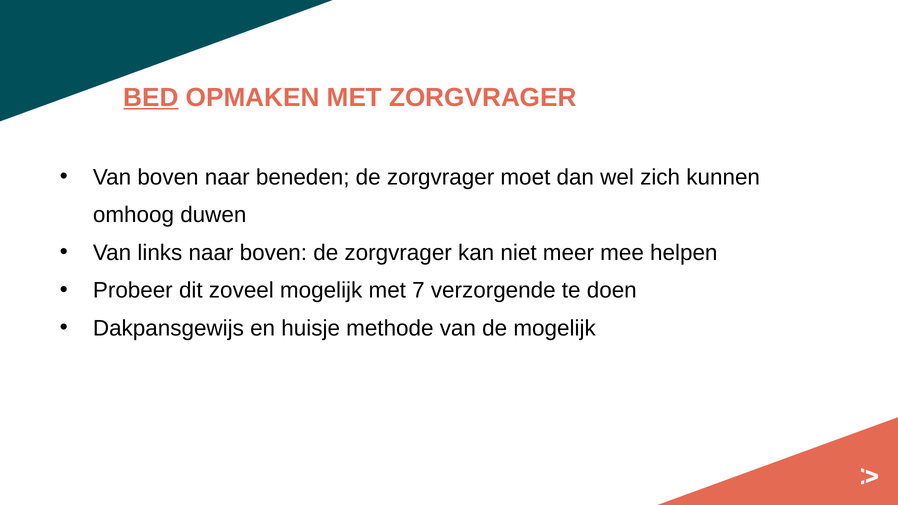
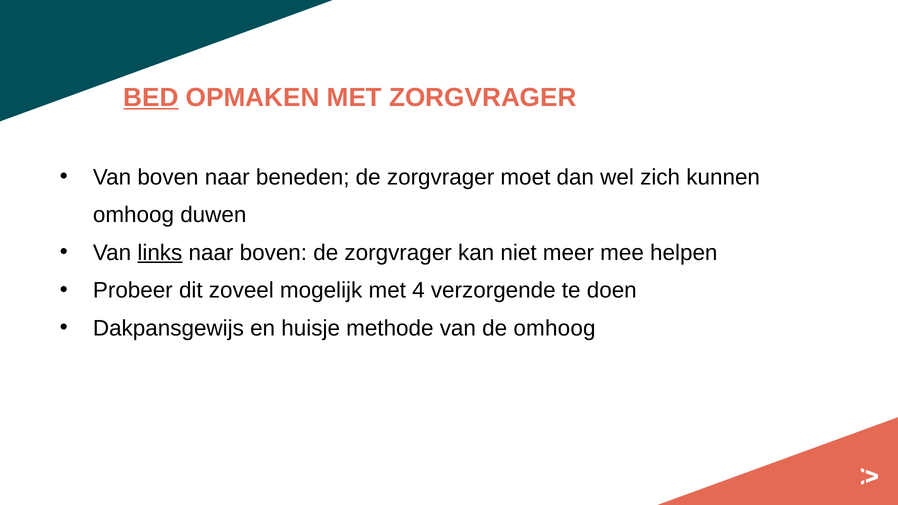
links underline: none -> present
7: 7 -> 4
de mogelijk: mogelijk -> omhoog
